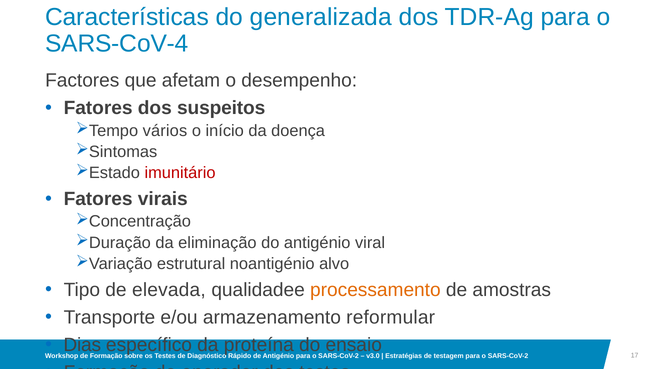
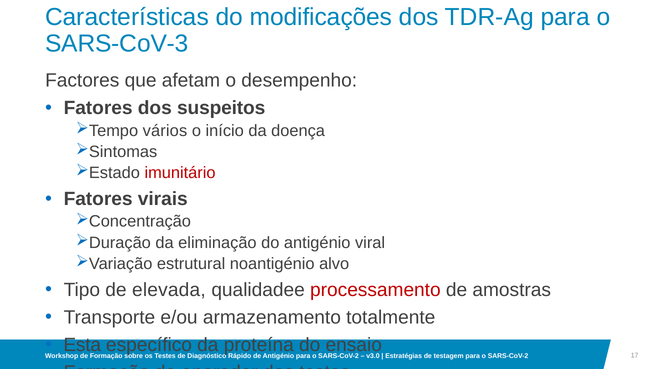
generalizada: generalizada -> modificações
SARS-CoV-4: SARS-CoV-4 -> SARS-CoV-3
processamento colour: orange -> red
reformular: reformular -> totalmente
Dias: Dias -> Esta
